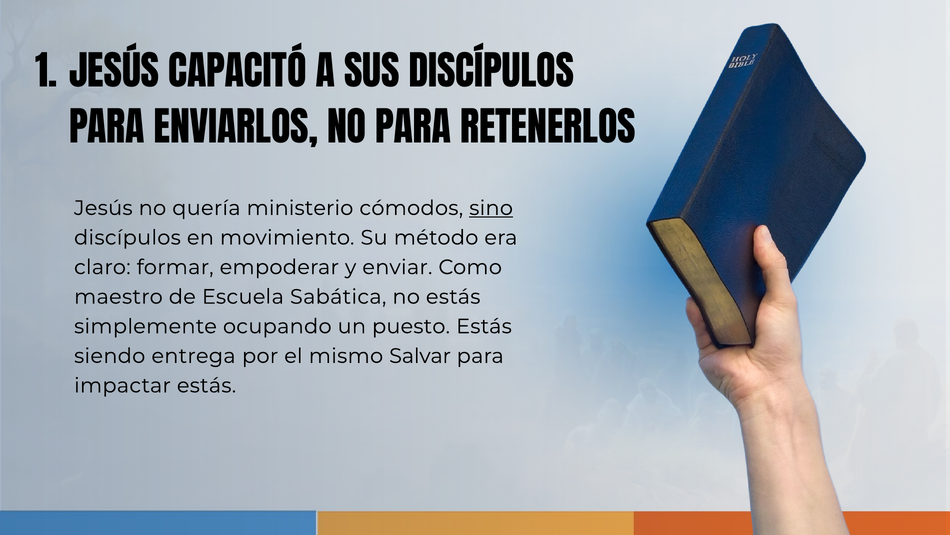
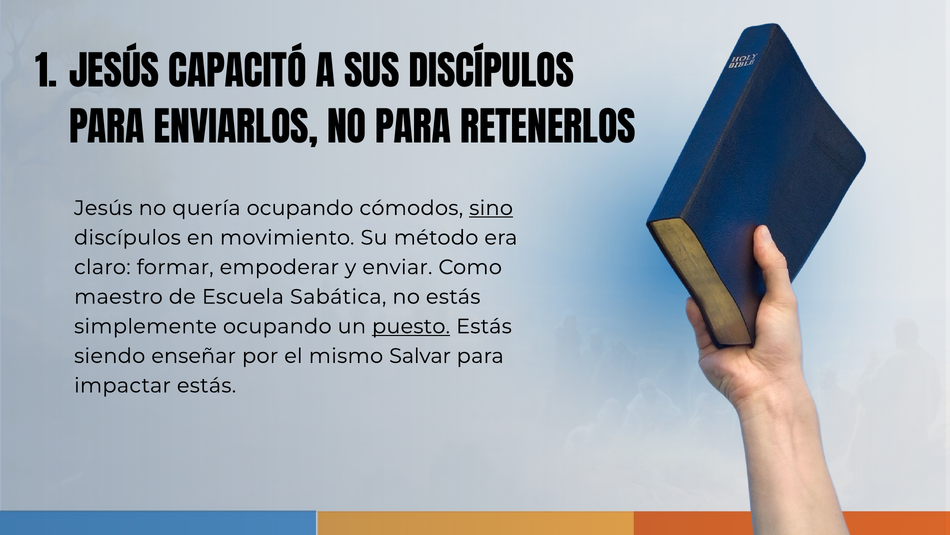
quería ministerio: ministerio -> ocupando
puesto underline: none -> present
entrega: entrega -> enseñar
